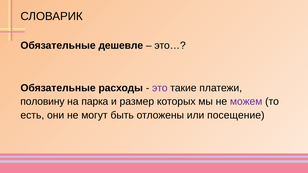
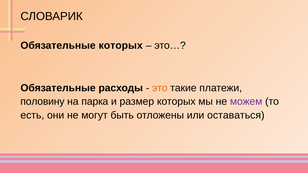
Обязательные дешевле: дешевле -> которых
это colour: purple -> orange
посещение: посещение -> оставаться
